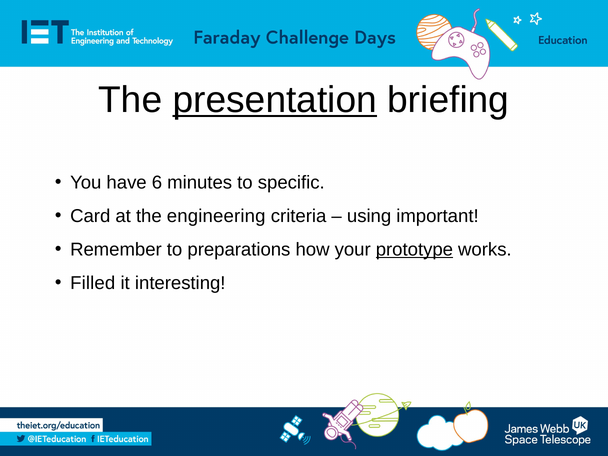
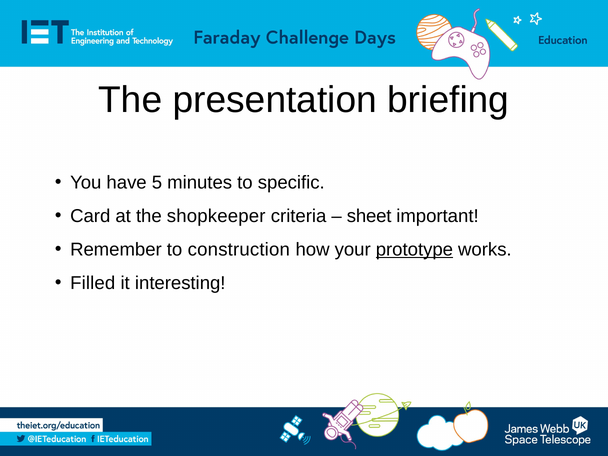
presentation underline: present -> none
6: 6 -> 5
engineering: engineering -> shopkeeper
using: using -> sheet
preparations: preparations -> construction
